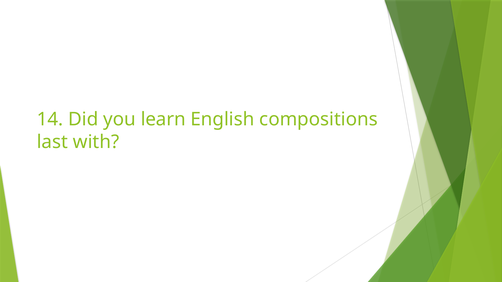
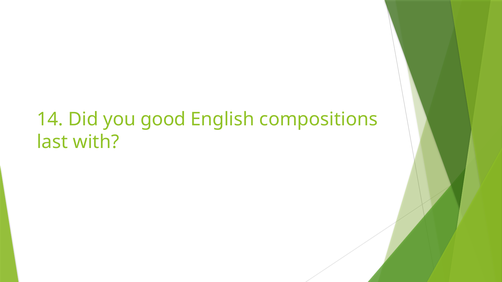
learn: learn -> good
